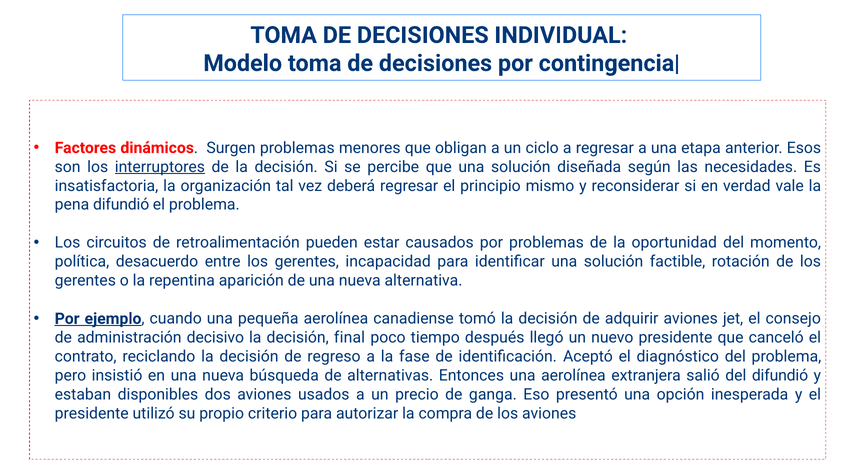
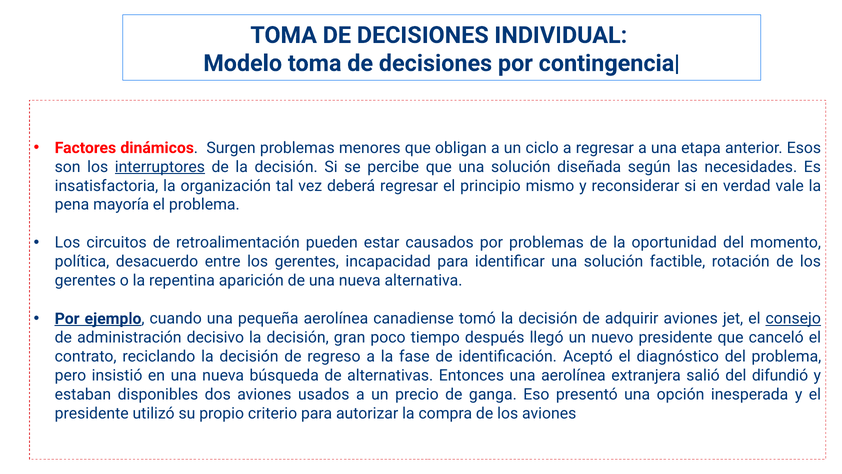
pena difundió: difundió -> mayoría
consejo underline: none -> present
final: final -> gran
